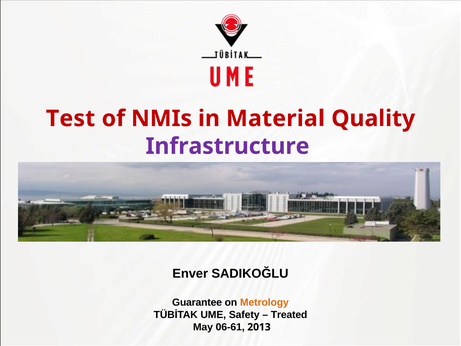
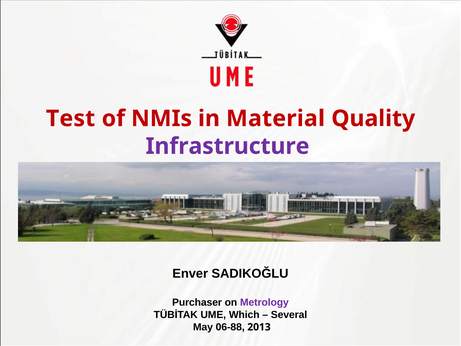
Guarantee: Guarantee -> Purchaser
Metrology colour: orange -> purple
Safety: Safety -> Which
Treated: Treated -> Several
06-61: 06-61 -> 06-88
